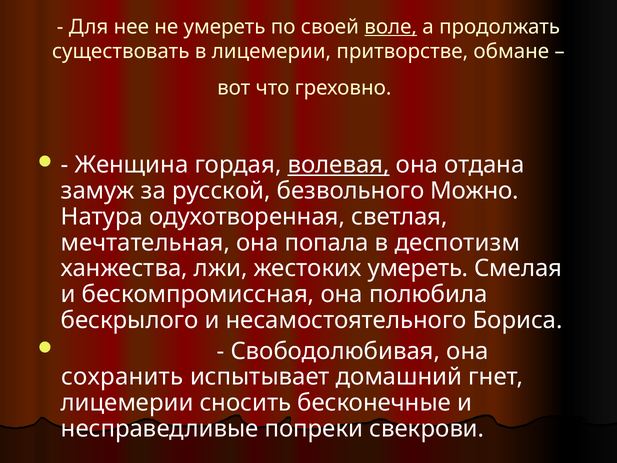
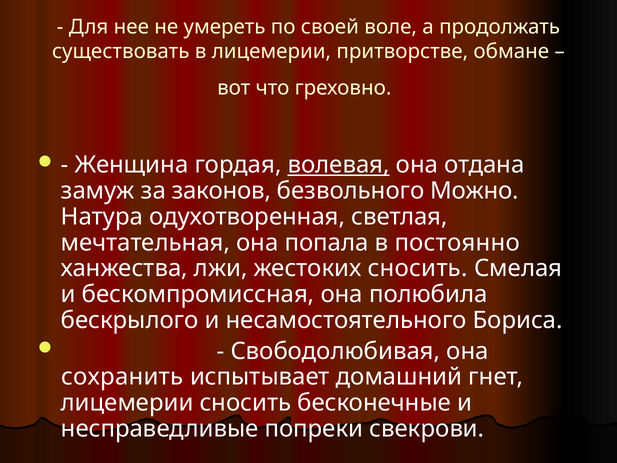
воле underline: present -> none
русской: русской -> законов
деспотизм: деспотизм -> постоянно
жестоких умереть: умереть -> сносить
